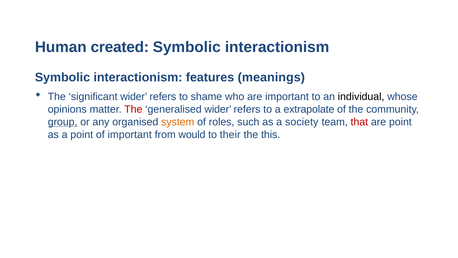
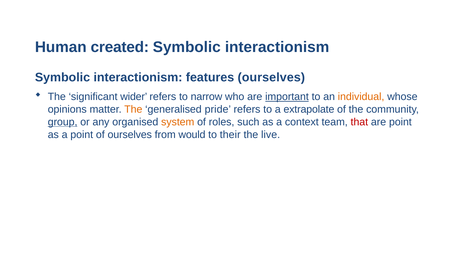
features meanings: meanings -> ourselves
shame: shame -> narrow
important at (287, 97) underline: none -> present
individual colour: black -> orange
The at (133, 109) colour: red -> orange
generalised wider: wider -> pride
society: society -> context
of important: important -> ourselves
this: this -> live
